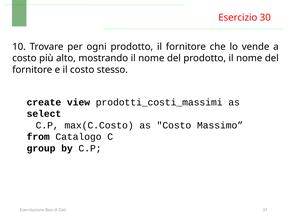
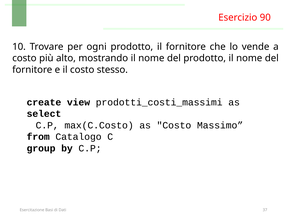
30: 30 -> 90
